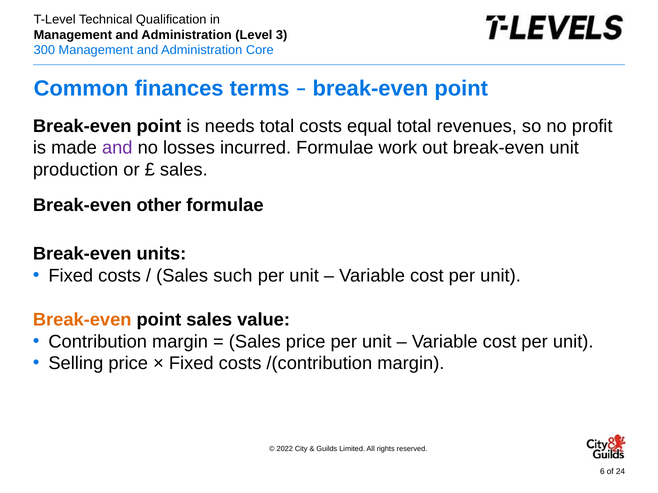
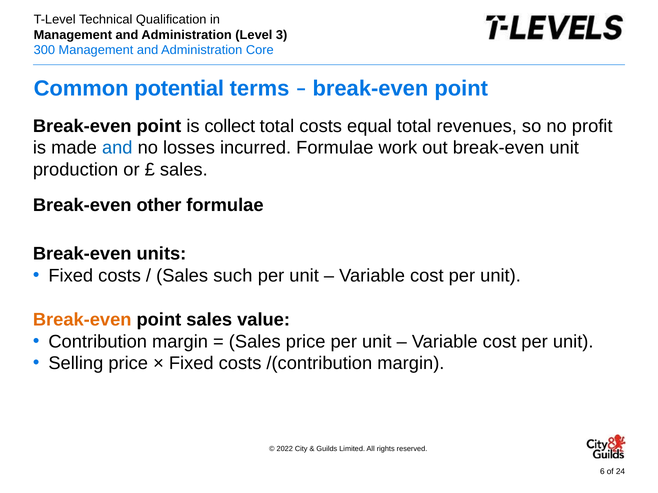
finances: finances -> potential
needs: needs -> collect
and at (117, 148) colour: purple -> blue
